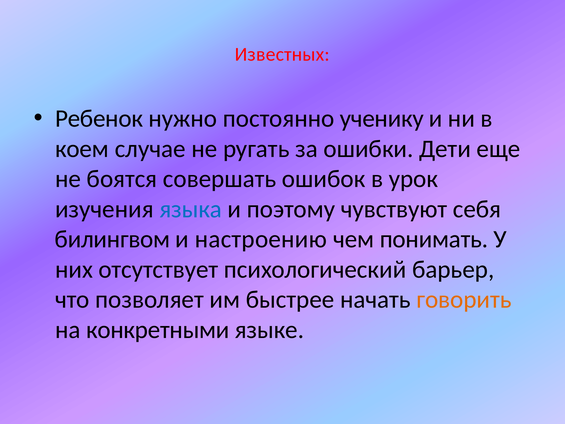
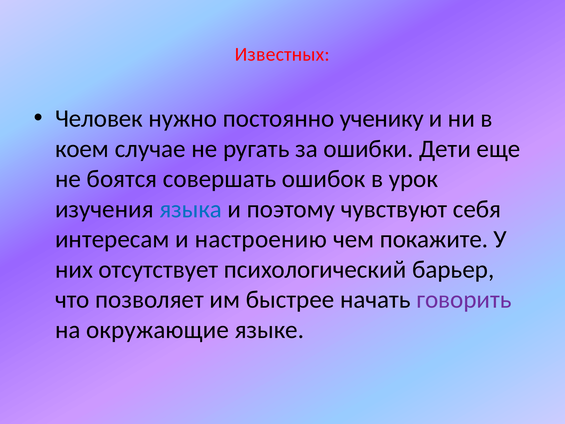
Ребенок: Ребенок -> Человек
билингвом: билингвом -> интересам
понимать: понимать -> покажите
говорить colour: orange -> purple
конкретными: конкретными -> окружающие
